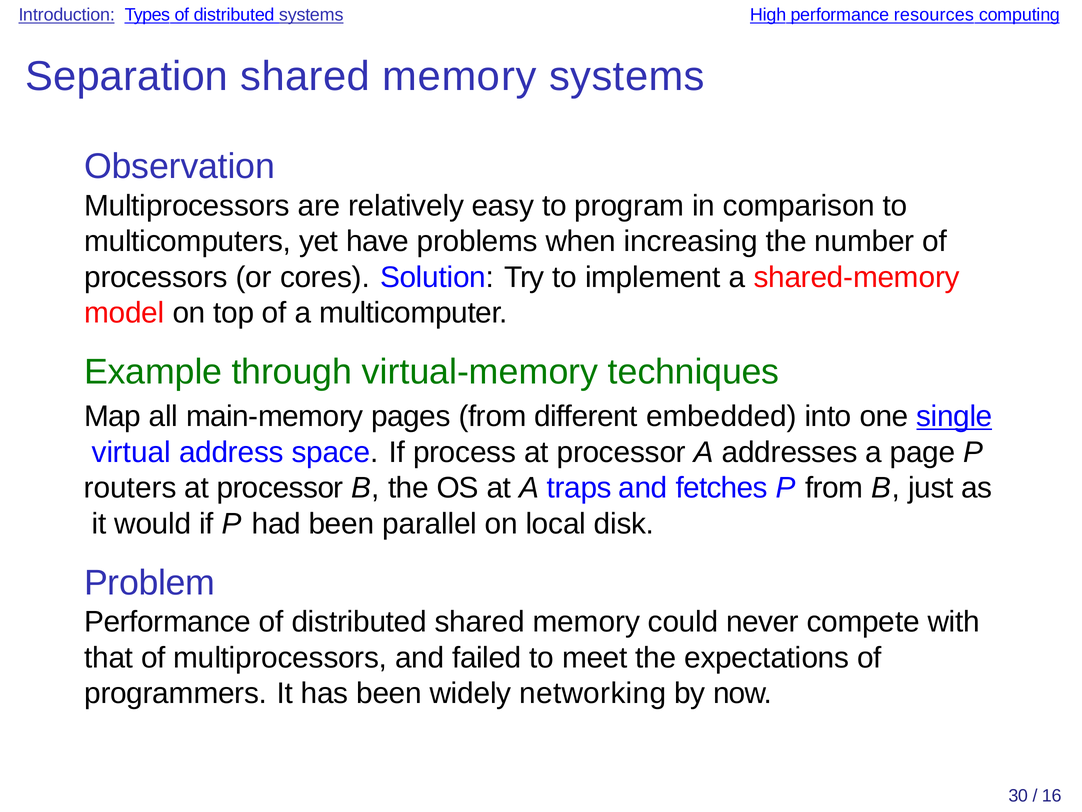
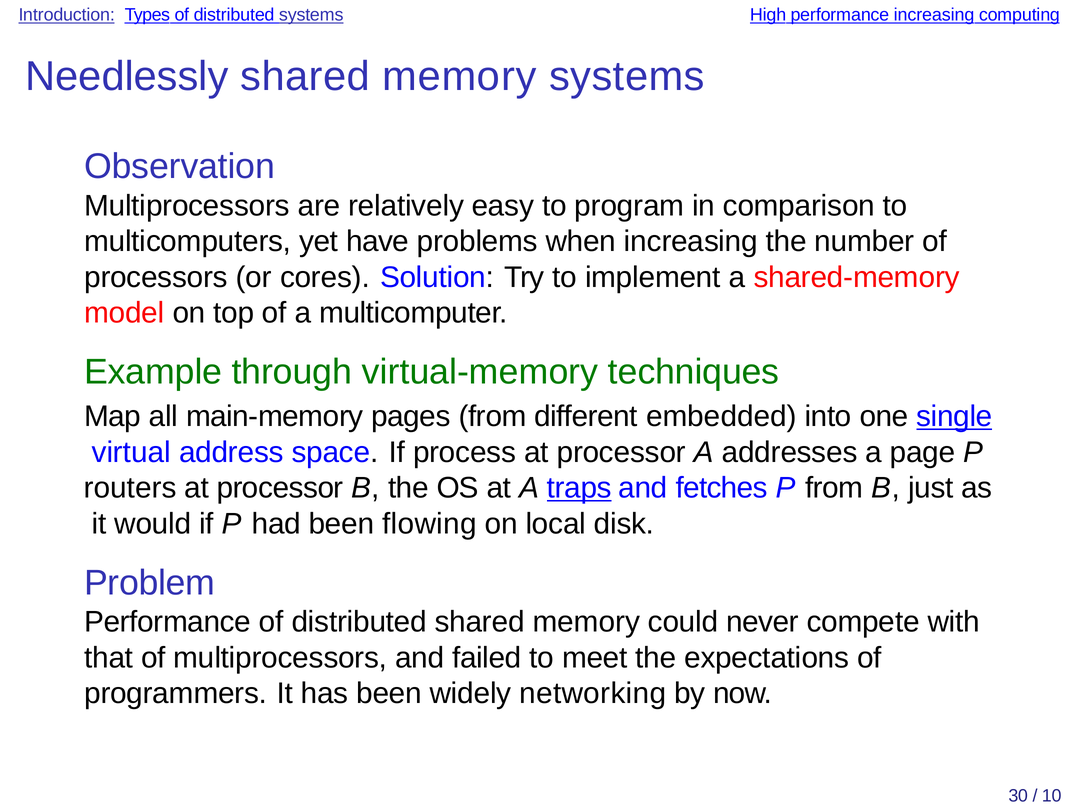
performance resources: resources -> increasing
Separation: Separation -> Needlessly
traps underline: none -> present
parallel: parallel -> flowing
16: 16 -> 10
